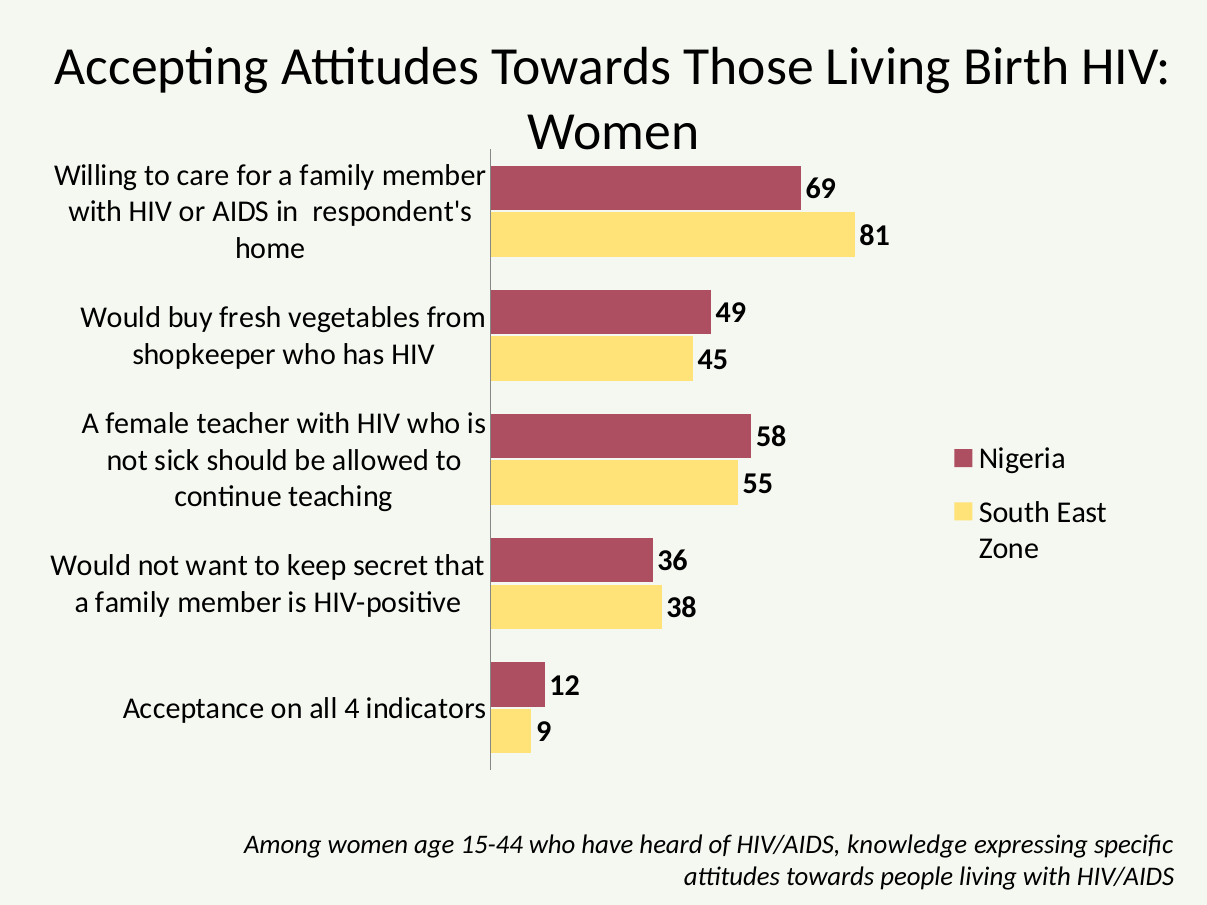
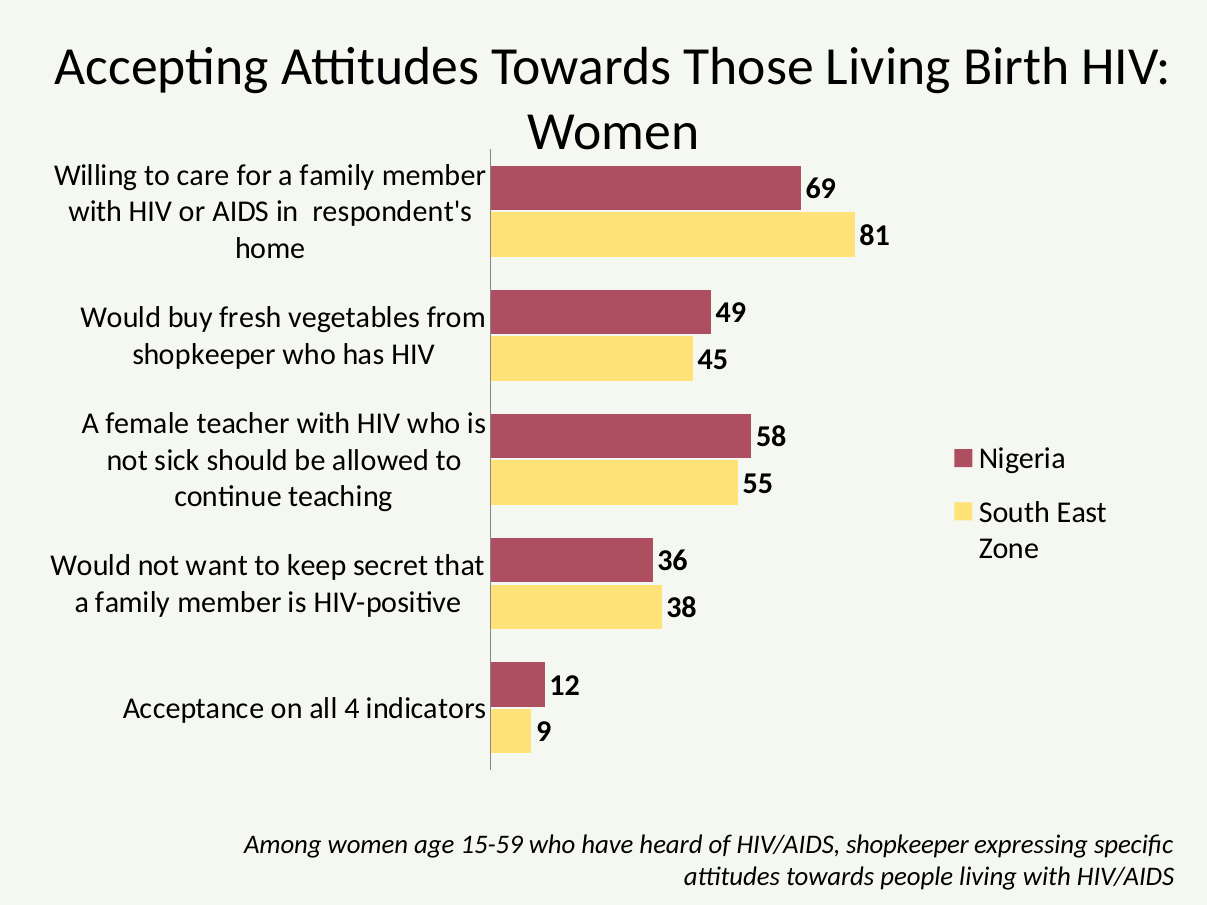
15-44: 15-44 -> 15-59
HIV/AIDS knowledge: knowledge -> shopkeeper
